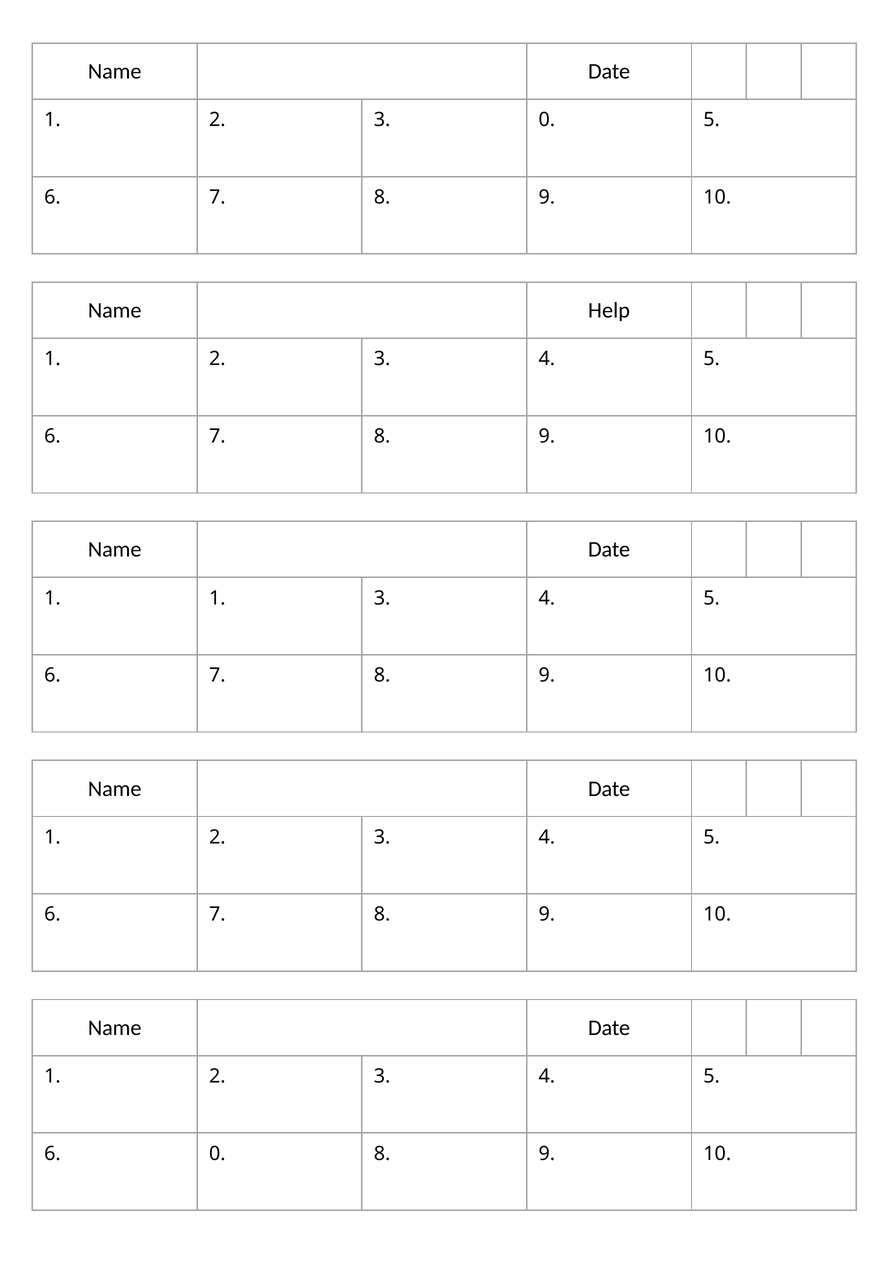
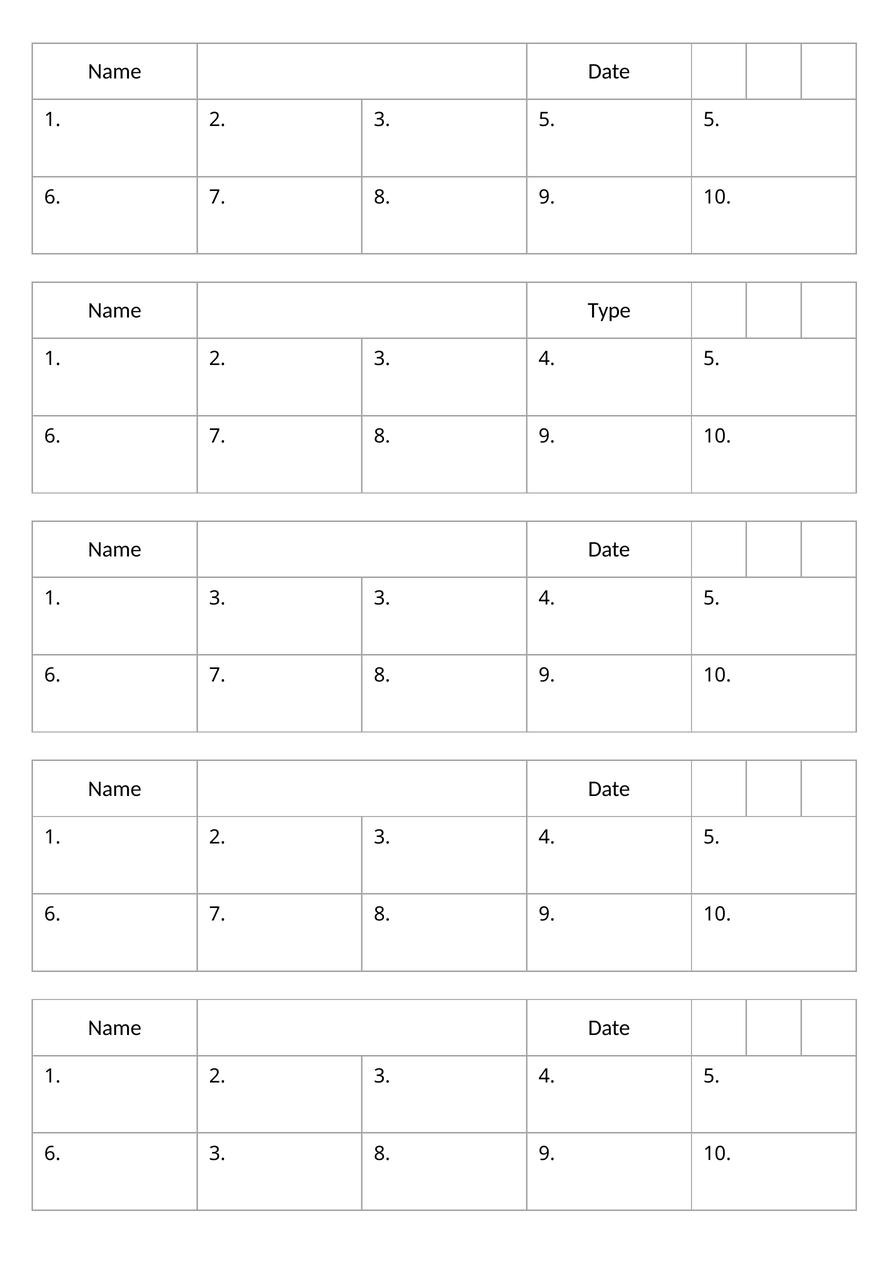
3 0: 0 -> 5
Help: Help -> Type
1 1: 1 -> 3
6 0: 0 -> 3
